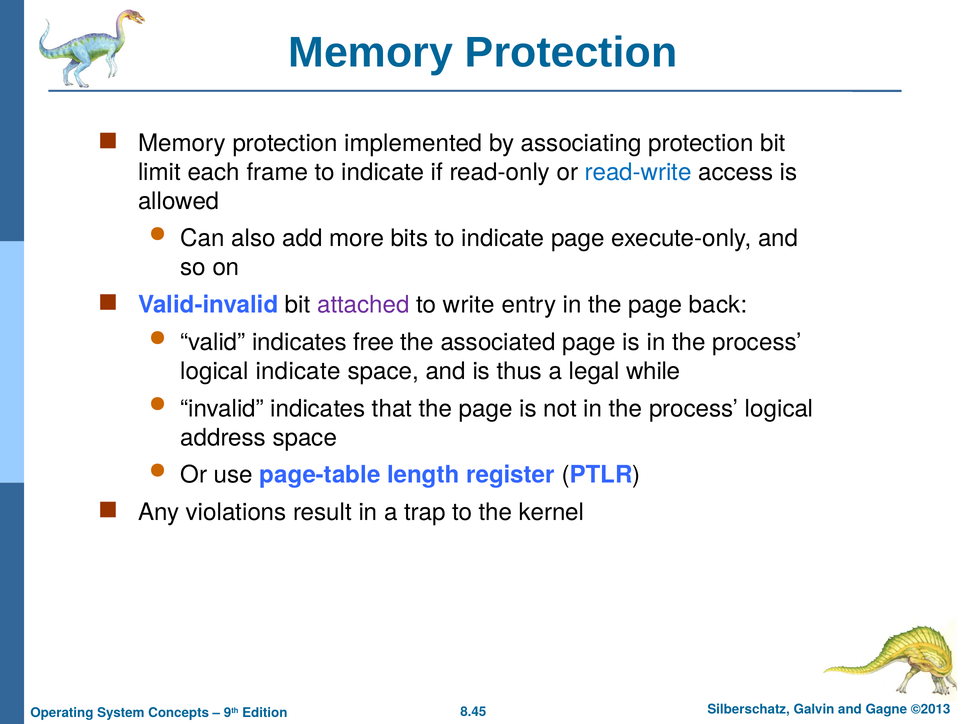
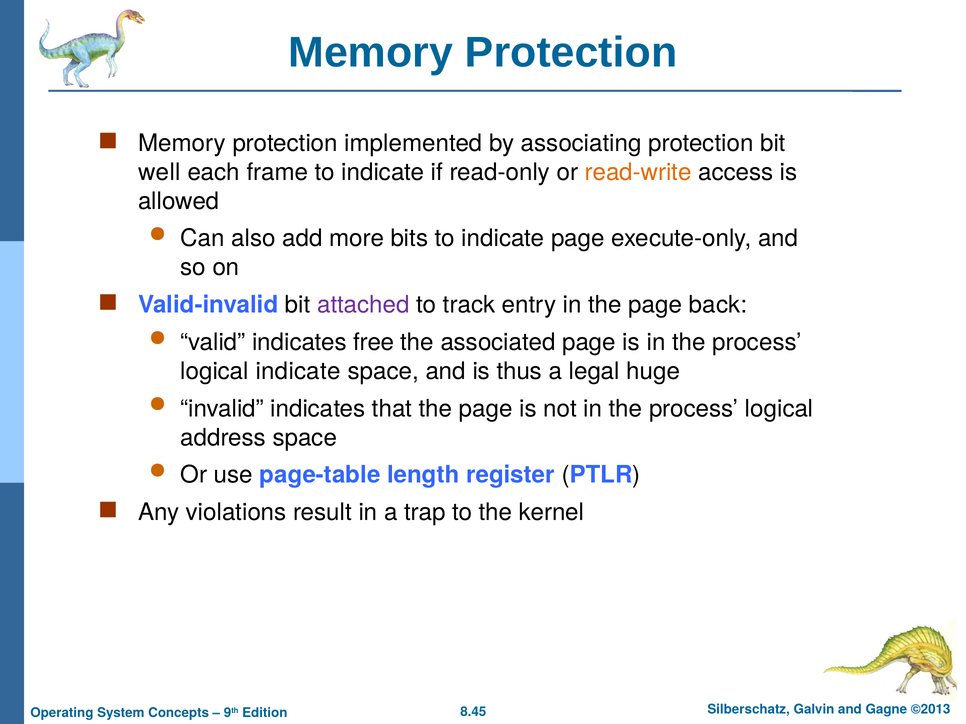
limit: limit -> well
read-write colour: blue -> orange
write: write -> track
while: while -> huge
